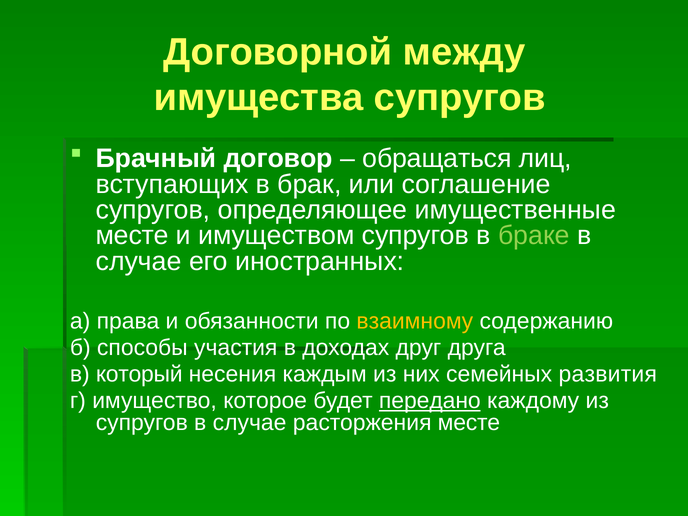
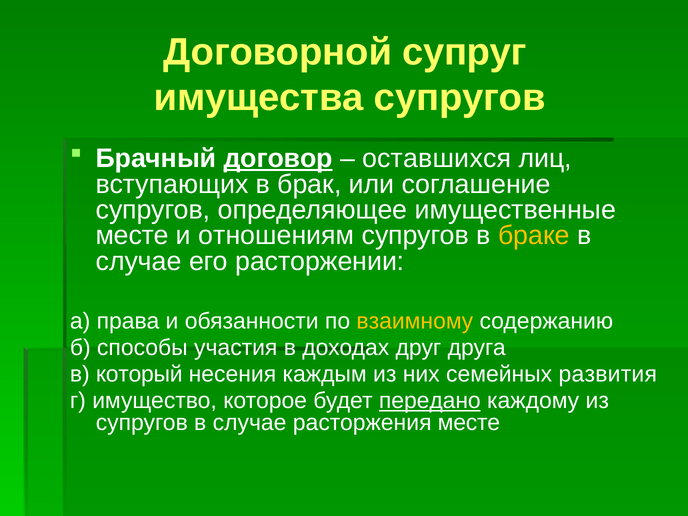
между: между -> супруг
договор underline: none -> present
обращаться: обращаться -> оставшихся
имуществом: имуществом -> отношениям
браке colour: light green -> yellow
иностранных: иностранных -> расторжении
